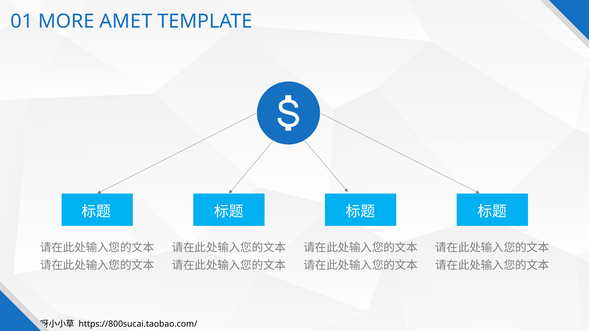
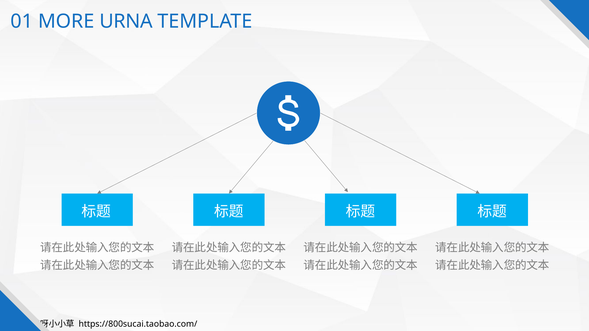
AMET: AMET -> URNA
